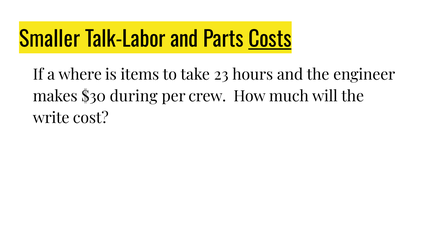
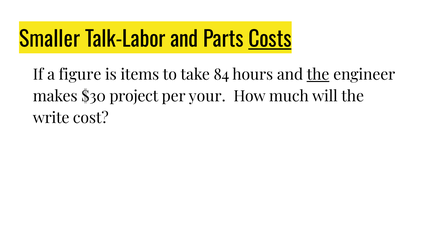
where: where -> figure
23: 23 -> 84
the at (318, 75) underline: none -> present
during: during -> project
crew: crew -> your
